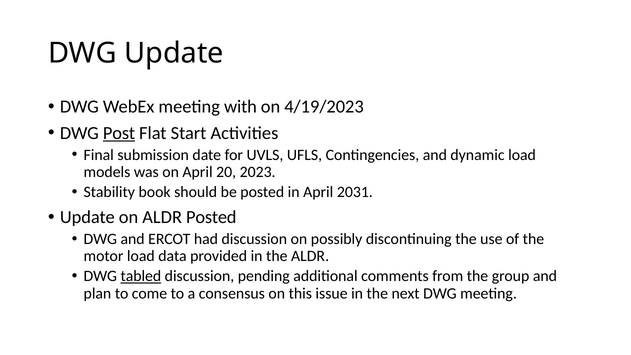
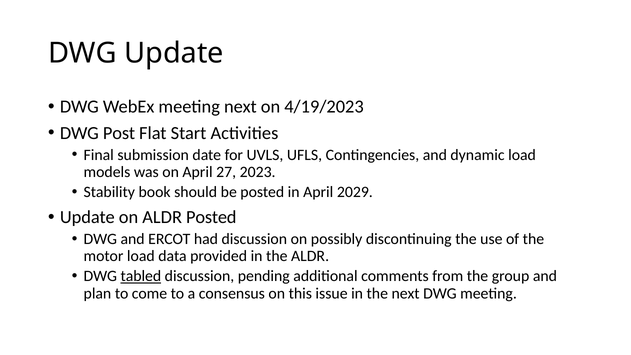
meeting with: with -> next
Post underline: present -> none
20: 20 -> 27
2031: 2031 -> 2029
